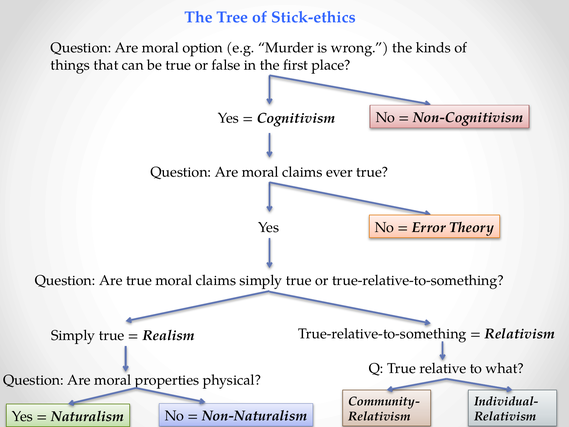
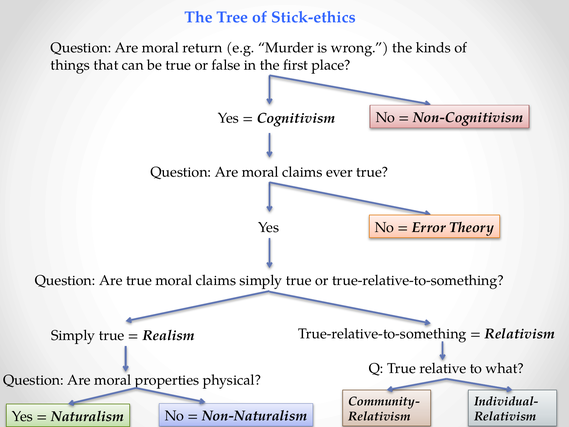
option: option -> return
